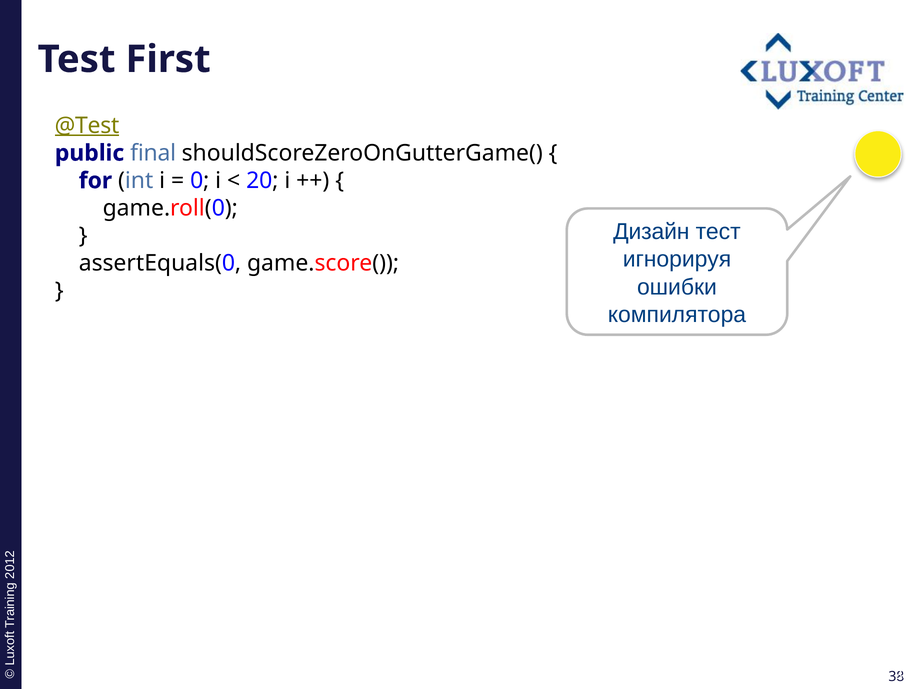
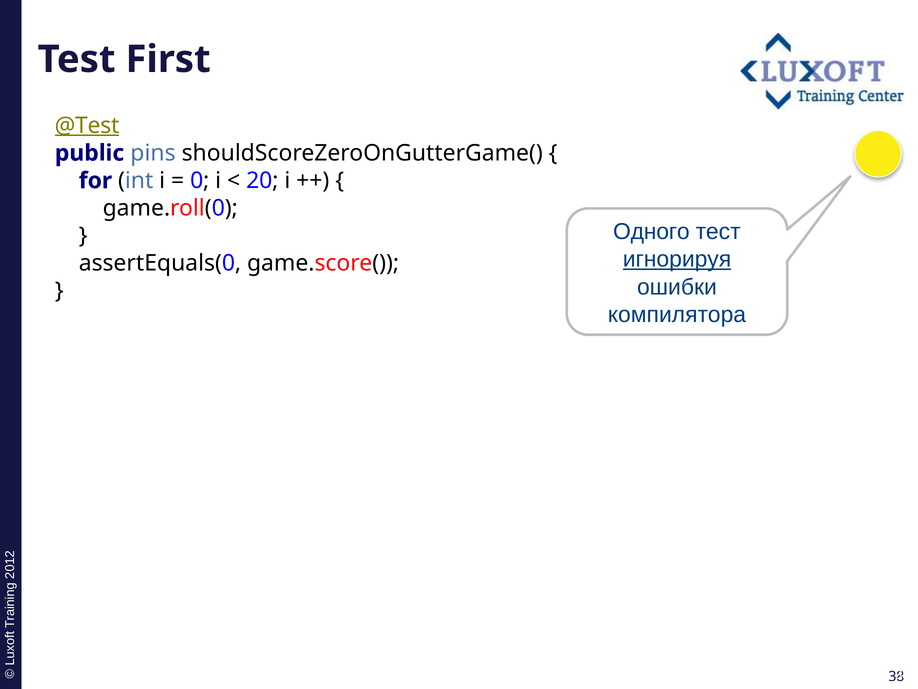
final: final -> pins
Дизайн: Дизайн -> Одного
игнорируя underline: none -> present
